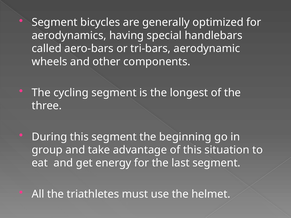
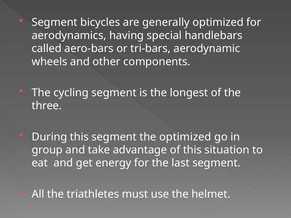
the beginning: beginning -> optimized
